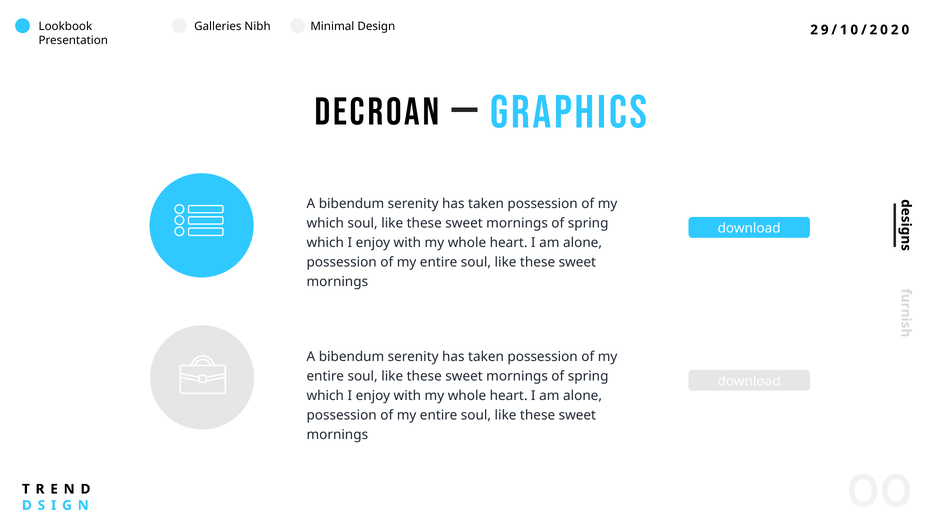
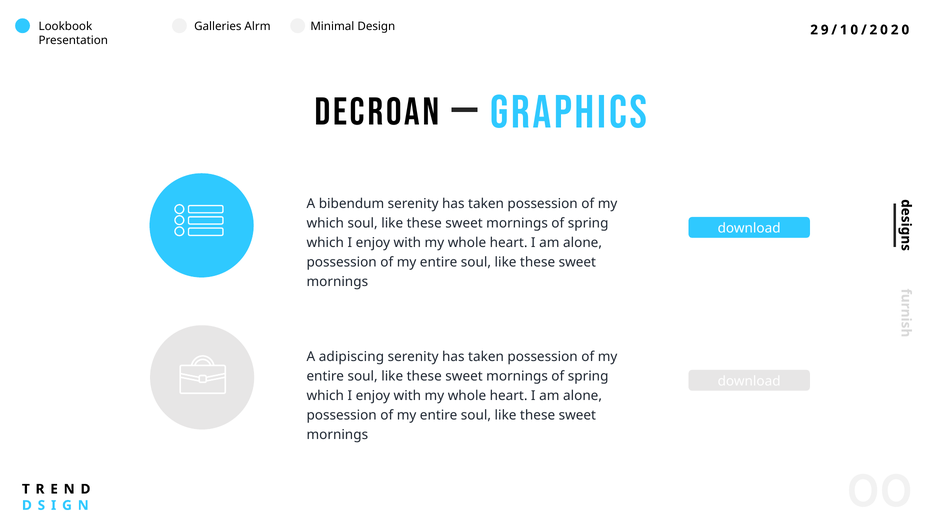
Nibh: Nibh -> Alrm
bibendum at (351, 356): bibendum -> adipiscing
